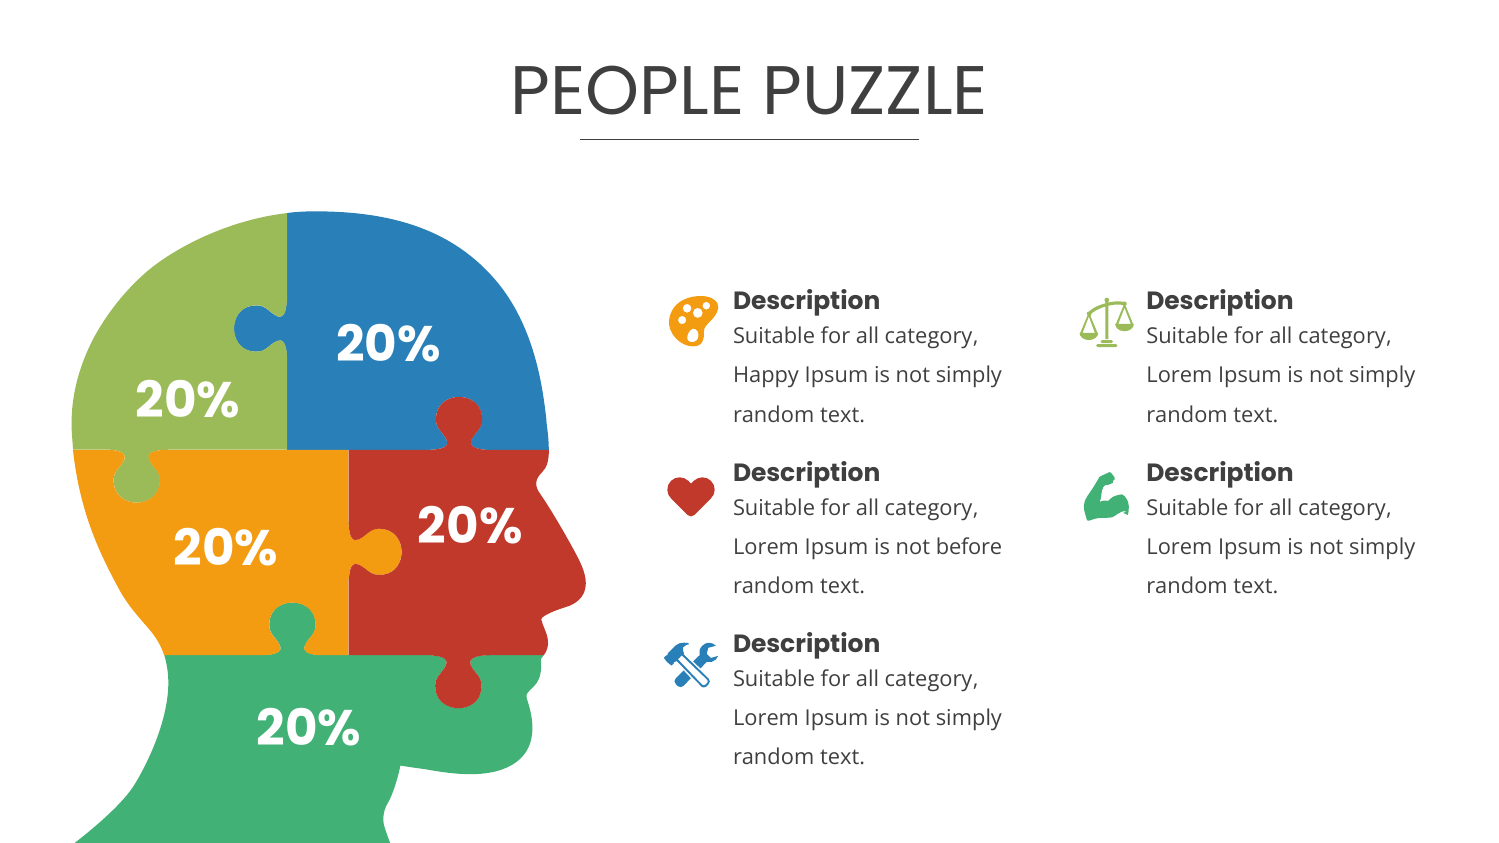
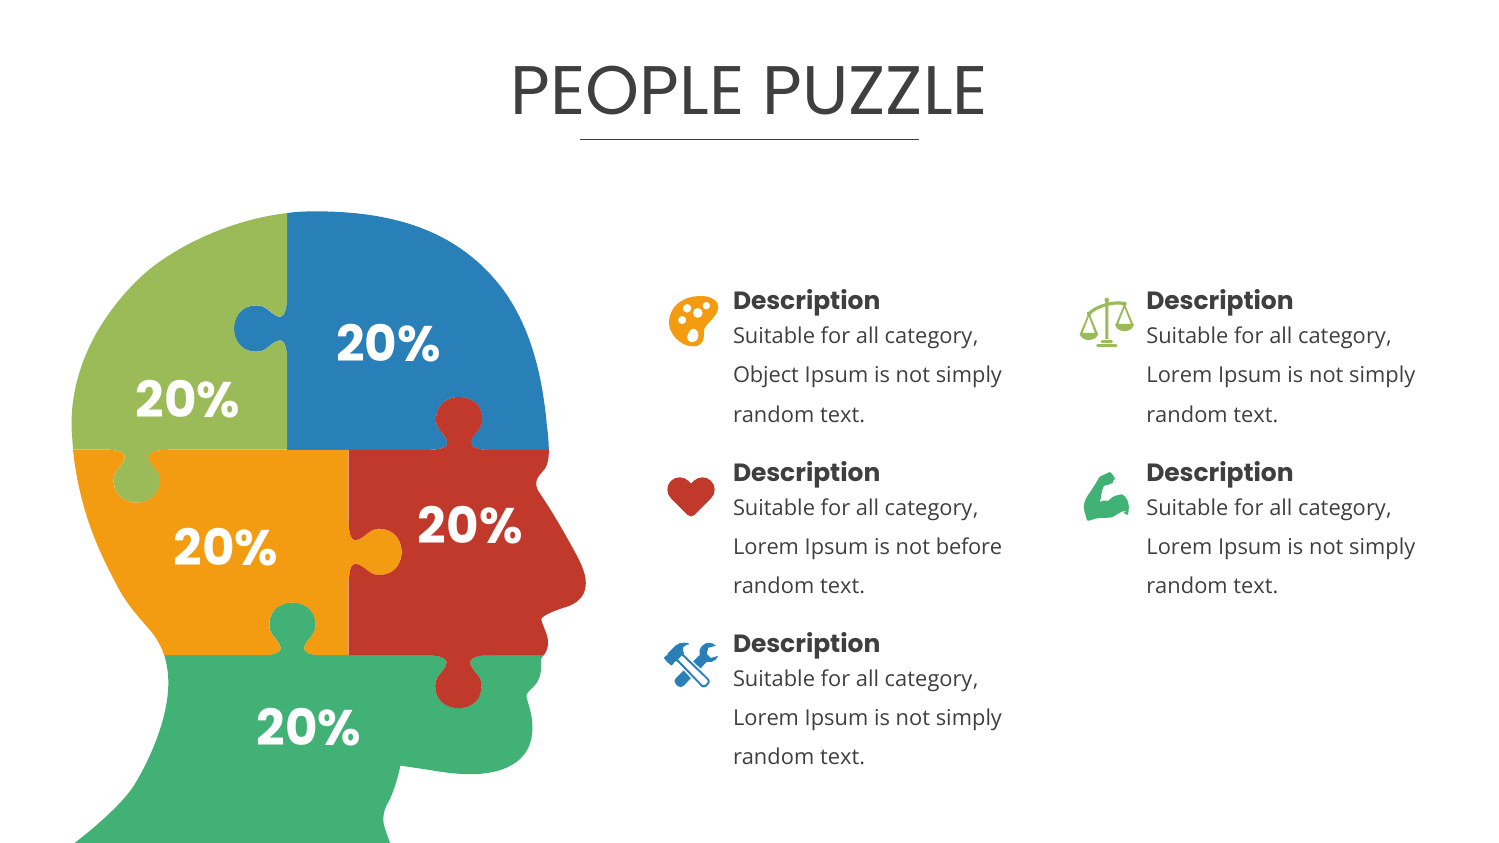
Happy: Happy -> Object
